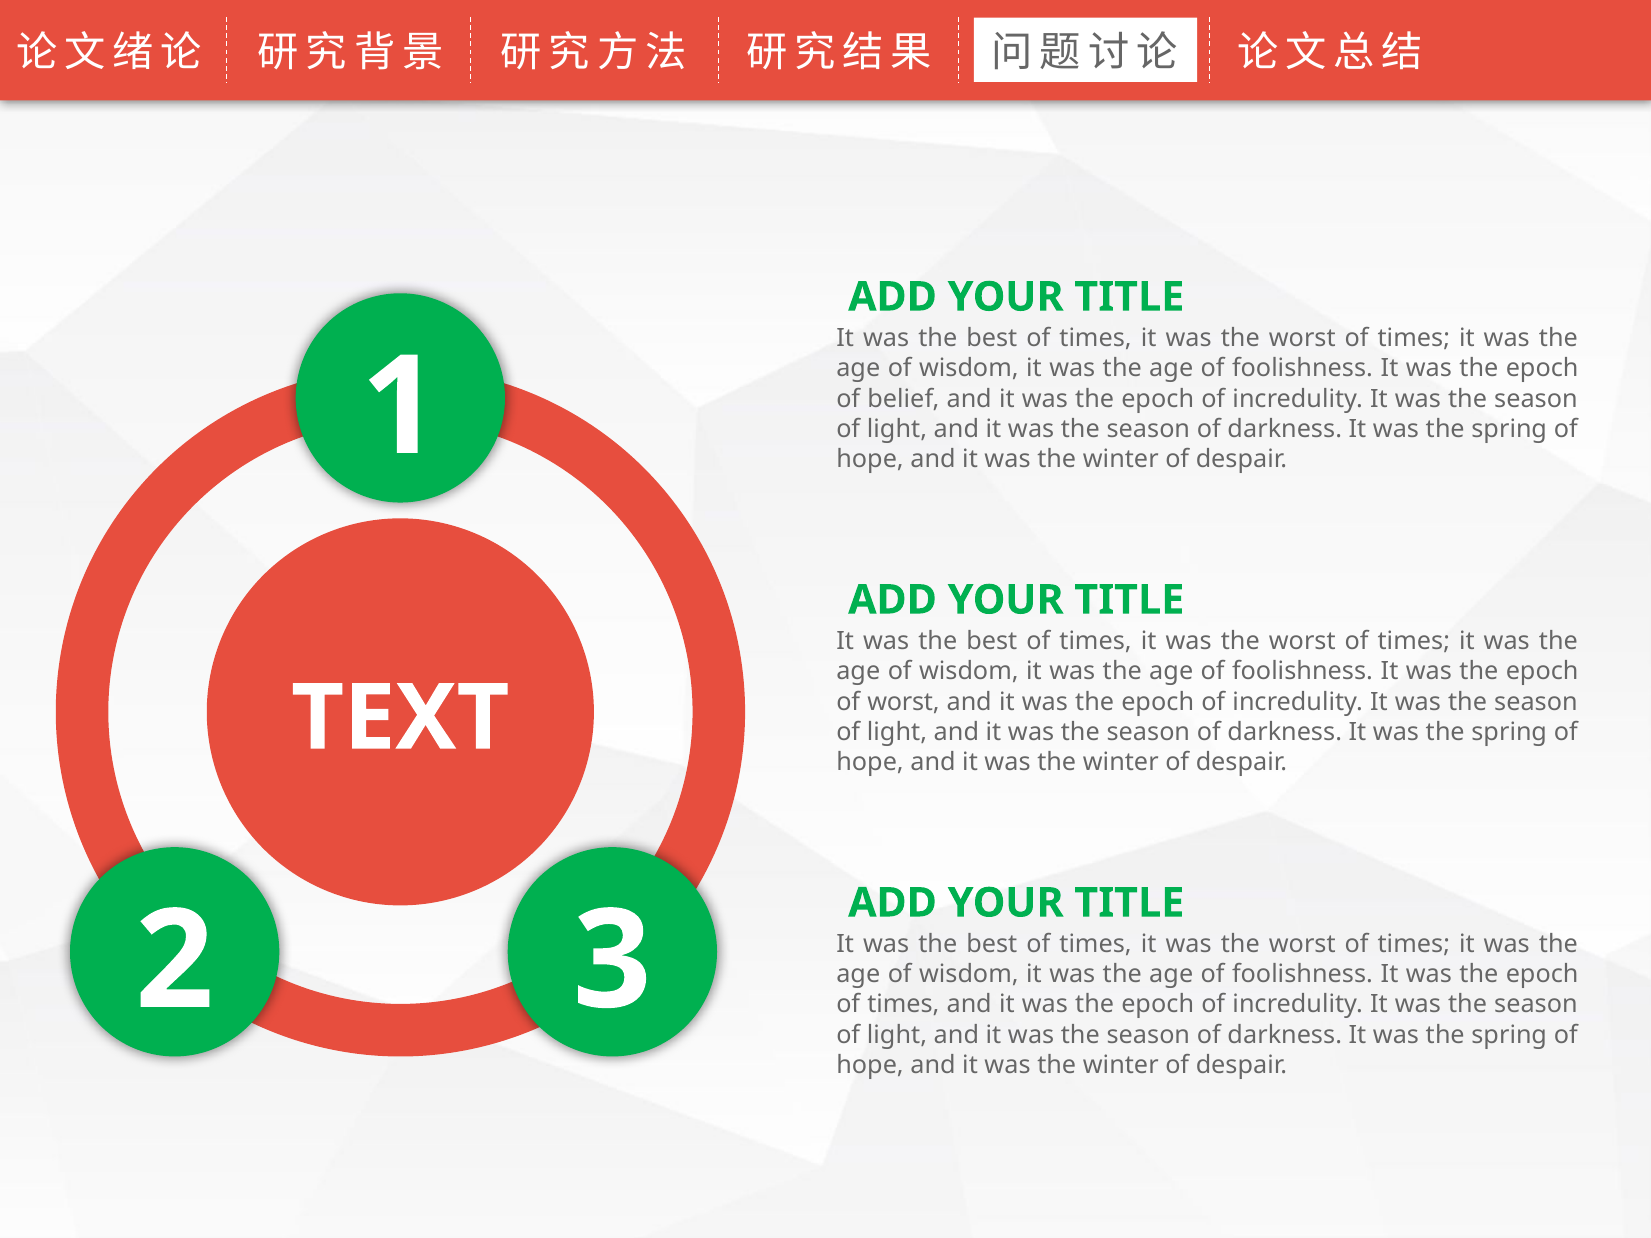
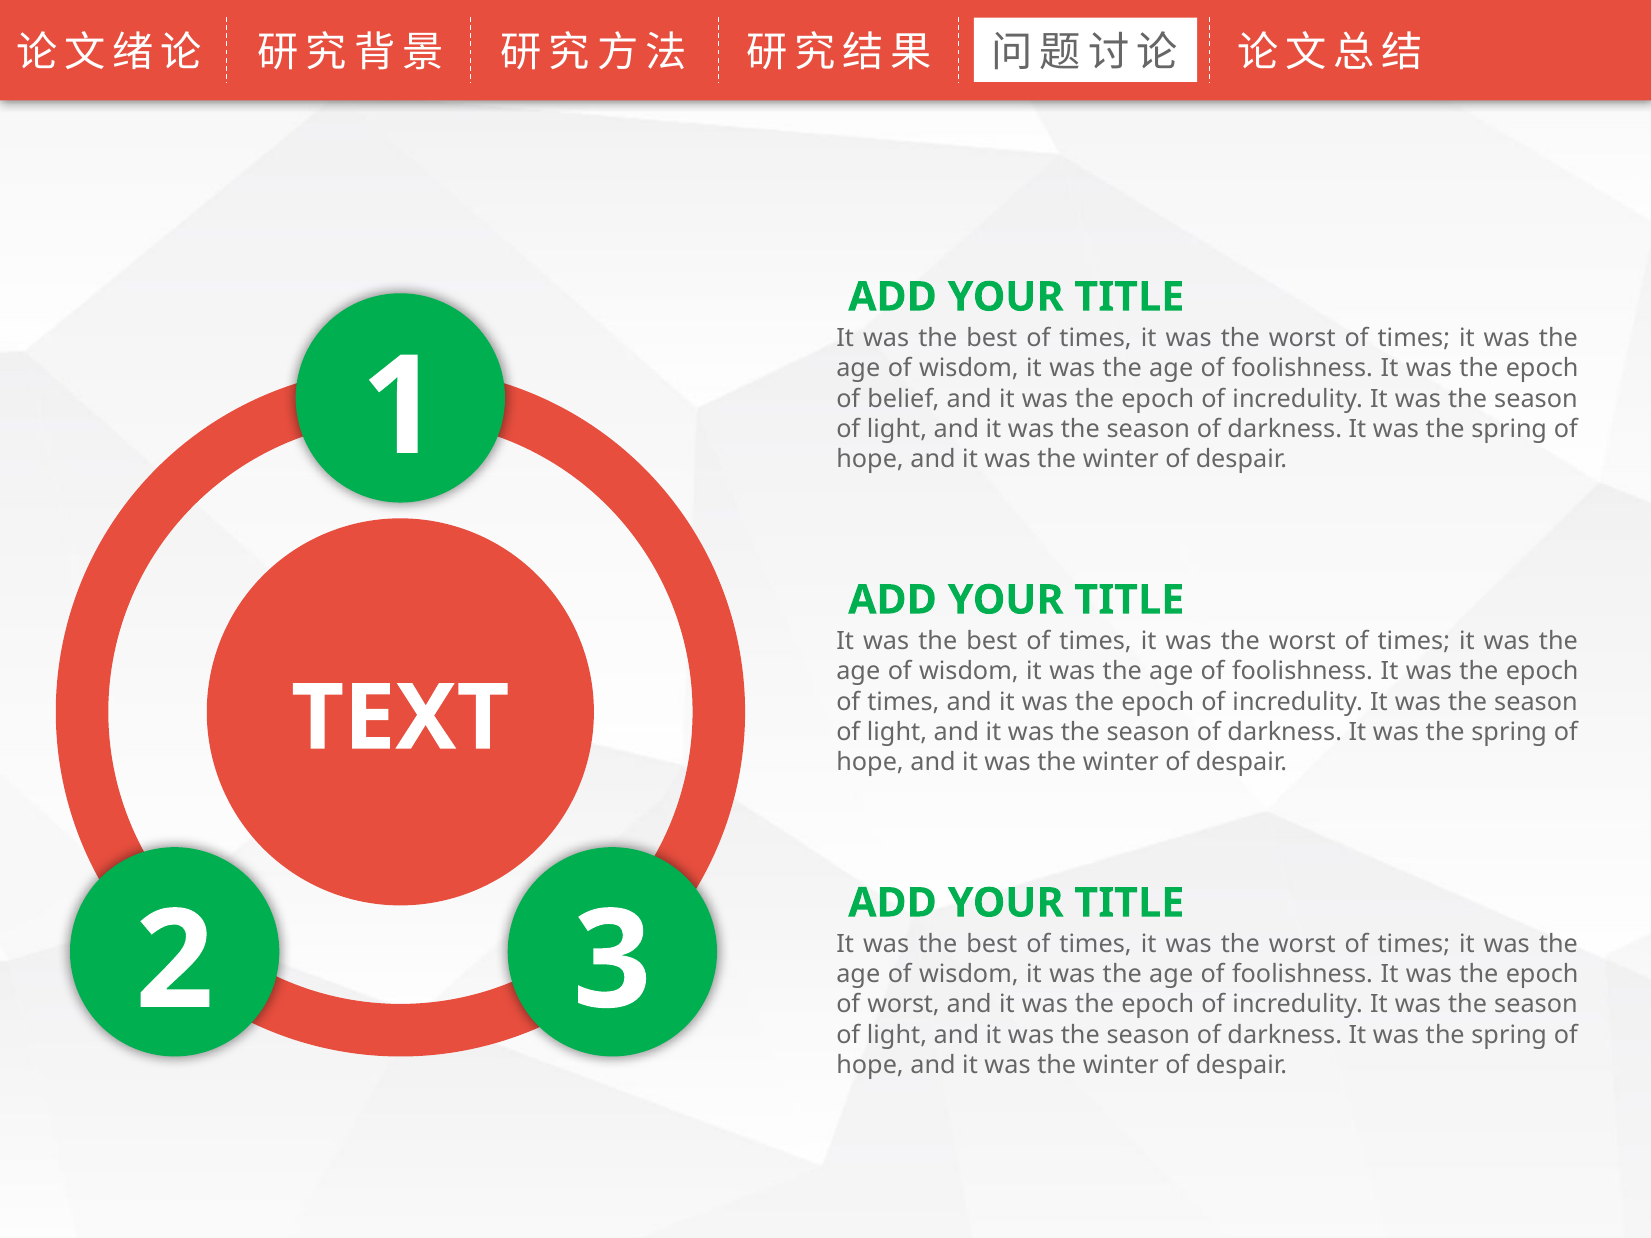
worst at (903, 702): worst -> times
times at (903, 1005): times -> worst
